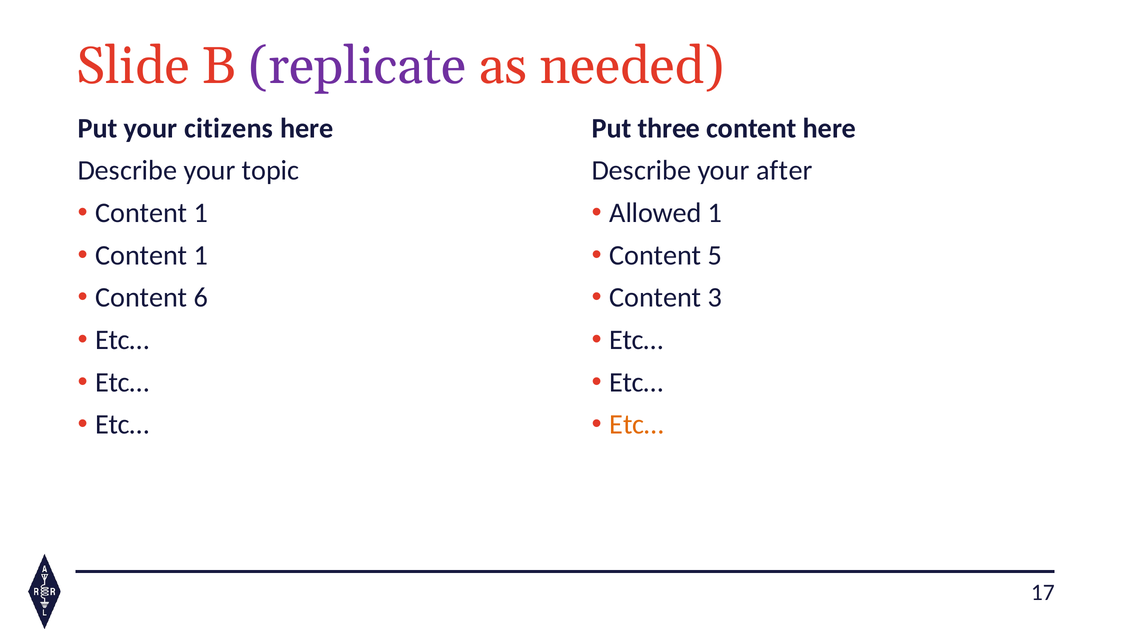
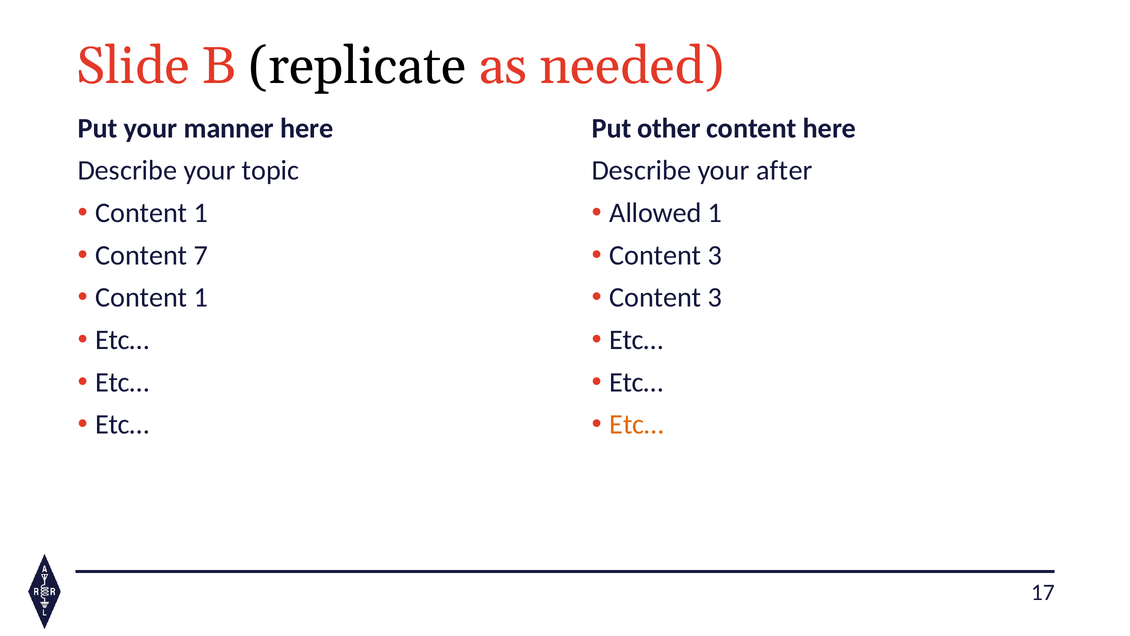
replicate colour: purple -> black
three: three -> other
citizens: citizens -> manner
1 at (201, 255): 1 -> 7
5 at (715, 255): 5 -> 3
6 at (201, 297): 6 -> 1
